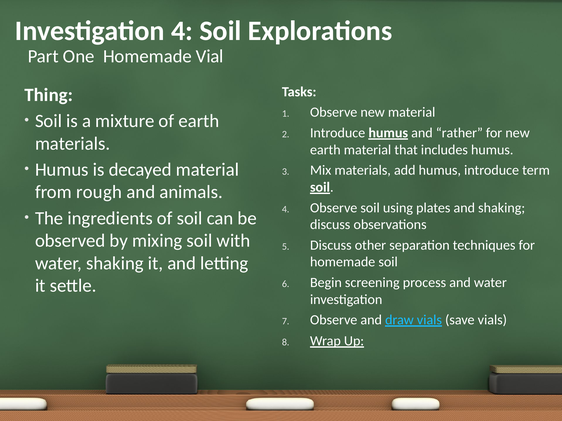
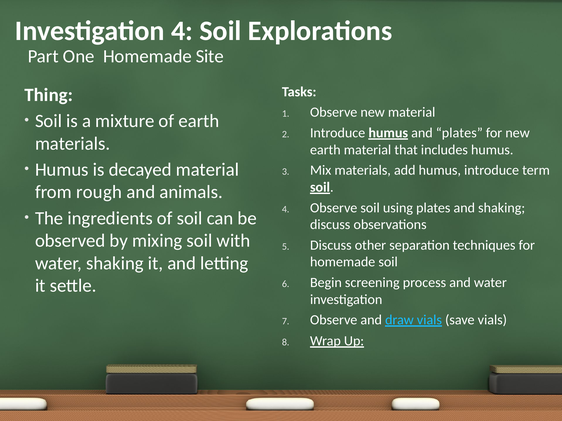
Vial: Vial -> Site
and rather: rather -> plates
